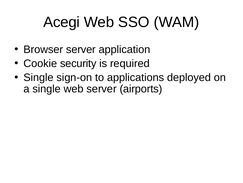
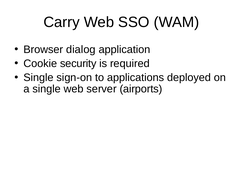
Acegi: Acegi -> Carry
Browser server: server -> dialog
